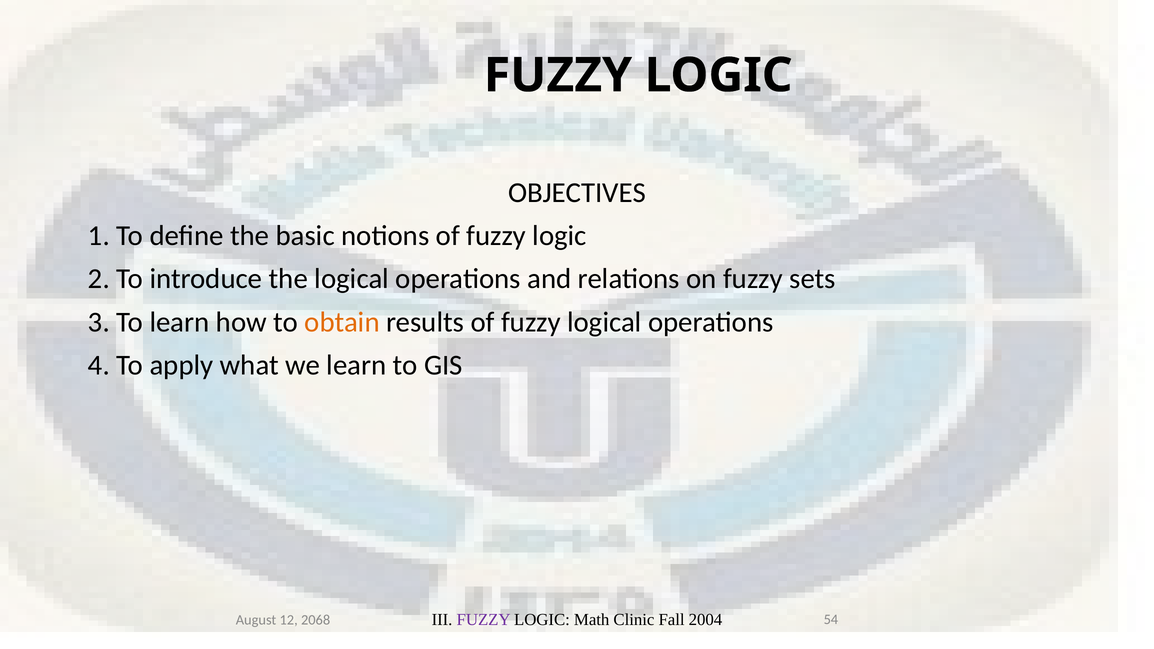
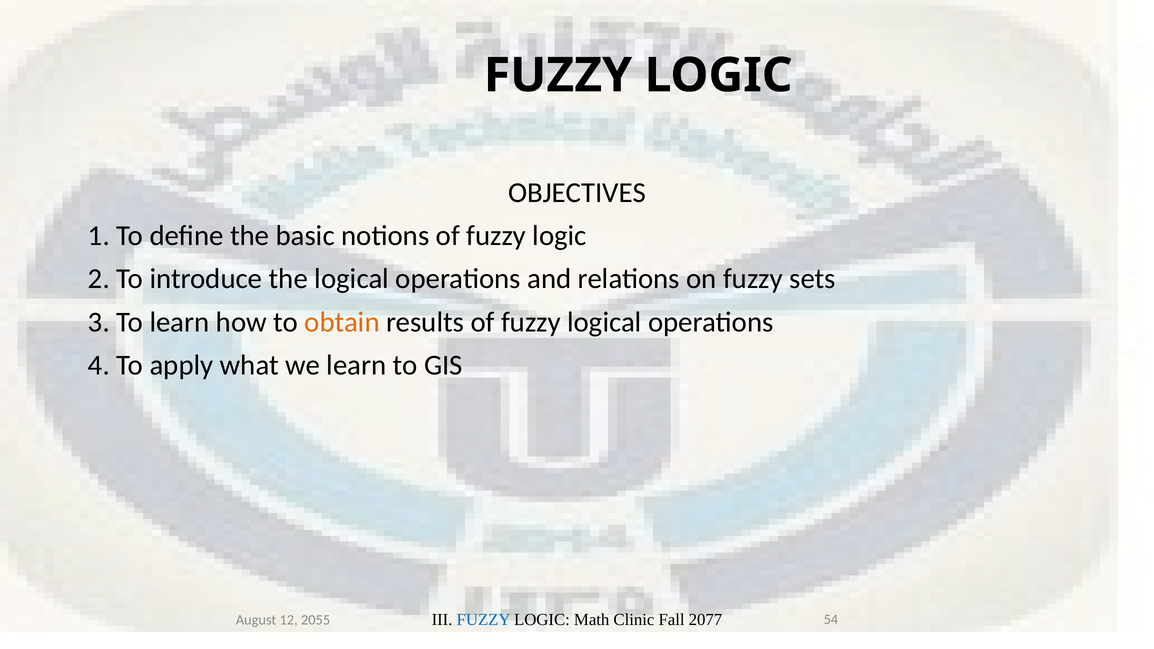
FUZZY at (484, 620) colour: purple -> blue
2004: 2004 -> 2077
2068: 2068 -> 2055
